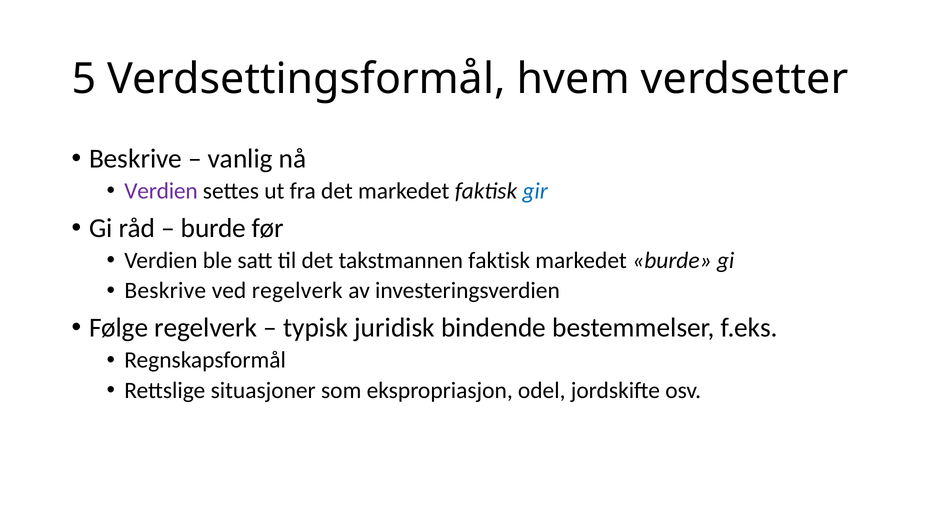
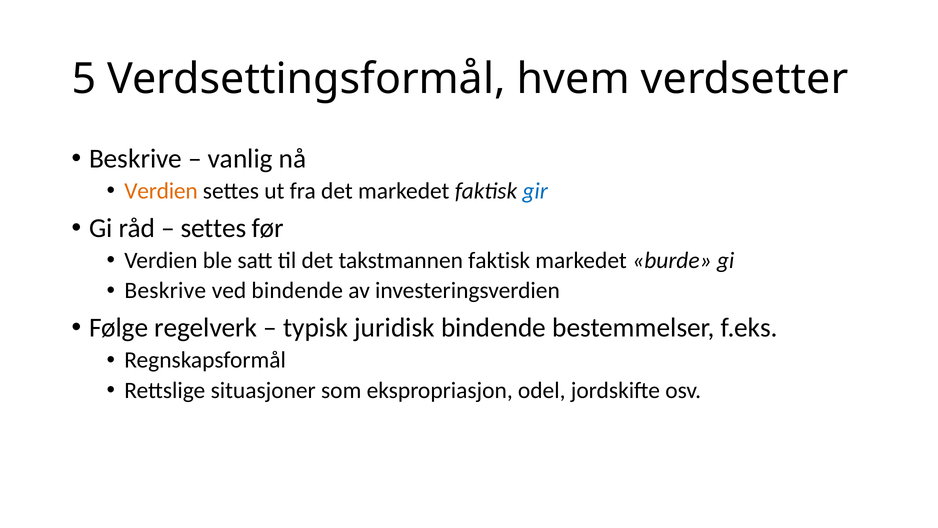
Verdien at (161, 191) colour: purple -> orange
burde at (213, 228): burde -> settes
ved regelverk: regelverk -> bindende
